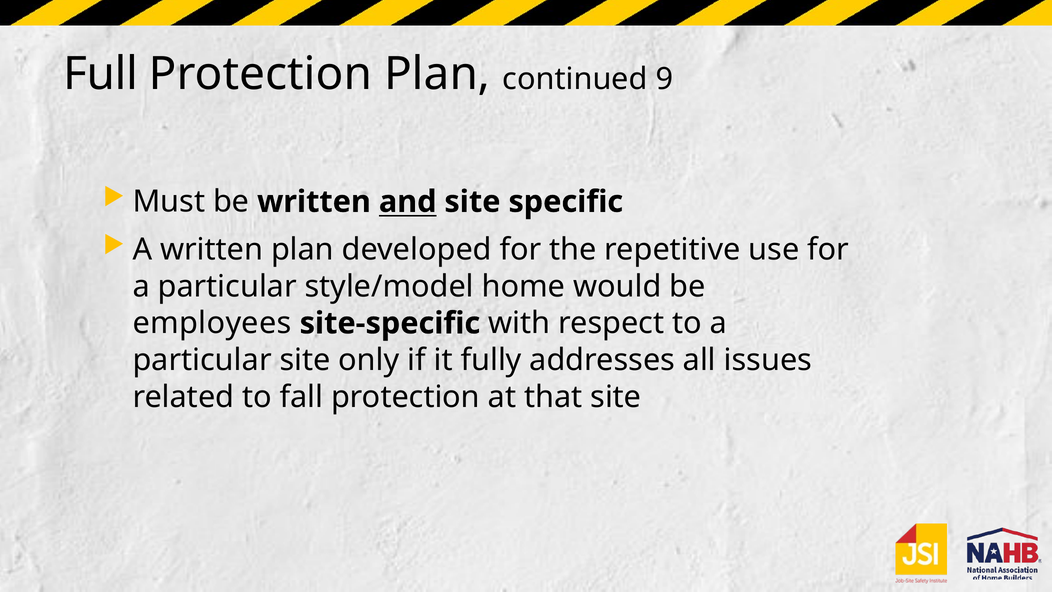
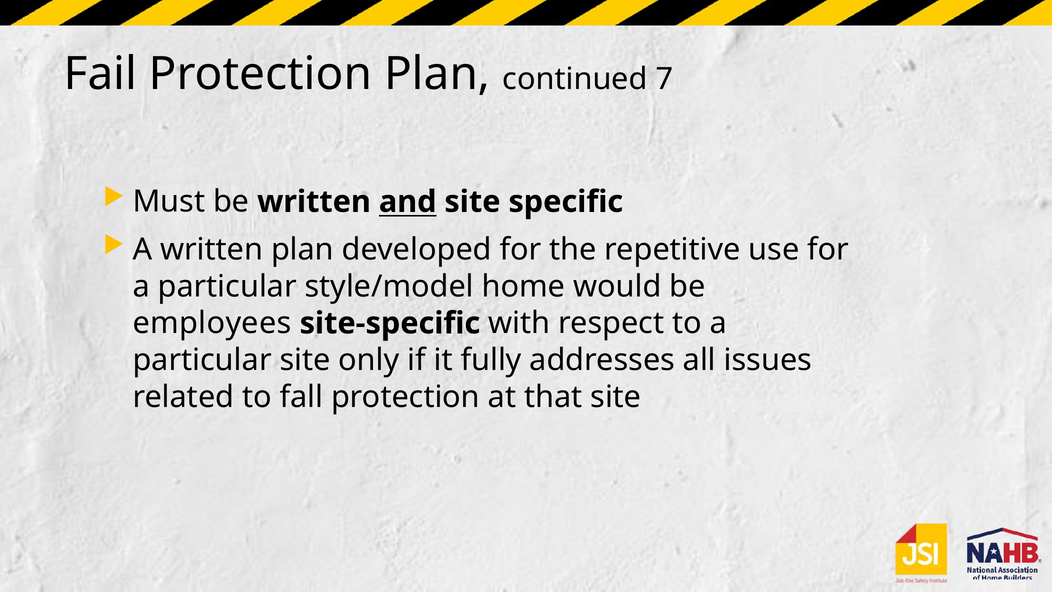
Full: Full -> Fail
9: 9 -> 7
